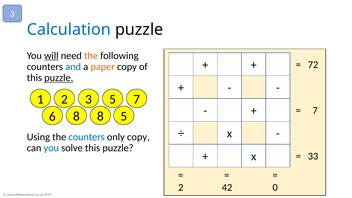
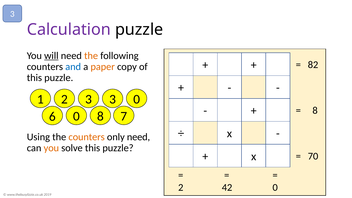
Calculation colour: blue -> purple
72: 72 -> 82
puzzle at (59, 78) underline: present -> none
1 5: 5 -> 3
2 7: 7 -> 0
7 at (315, 111): 7 -> 8
6 8: 8 -> 0
8 5: 5 -> 7
counters at (87, 137) colour: blue -> orange
only copy: copy -> need
you at (51, 148) colour: blue -> orange
33: 33 -> 70
